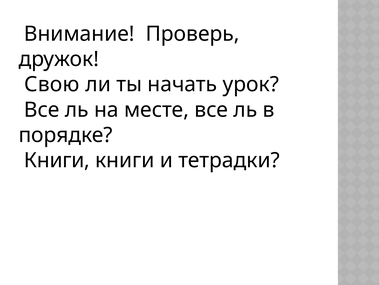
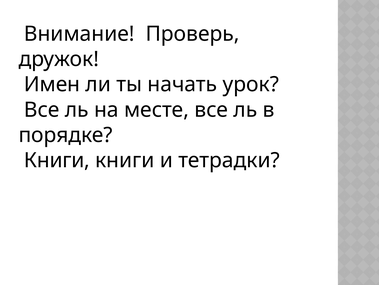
Свою: Свою -> Имен
